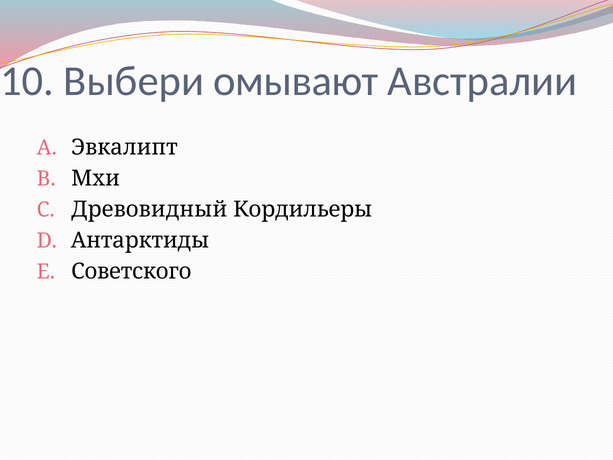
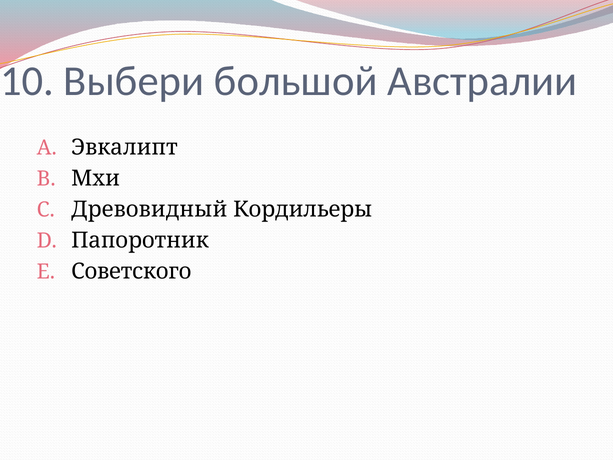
омывают: омывают -> большой
Антарктиды: Антарктиды -> Папоротник
